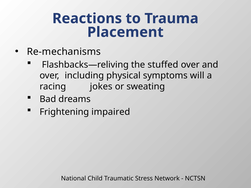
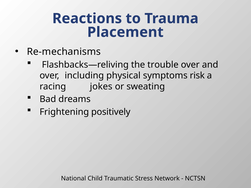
stuffed: stuffed -> trouble
will: will -> risk
impaired: impaired -> positively
